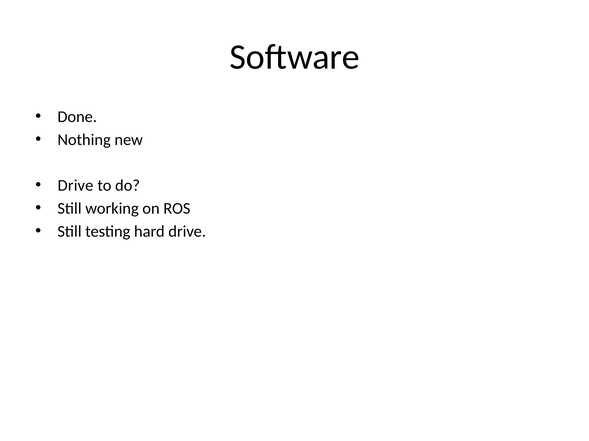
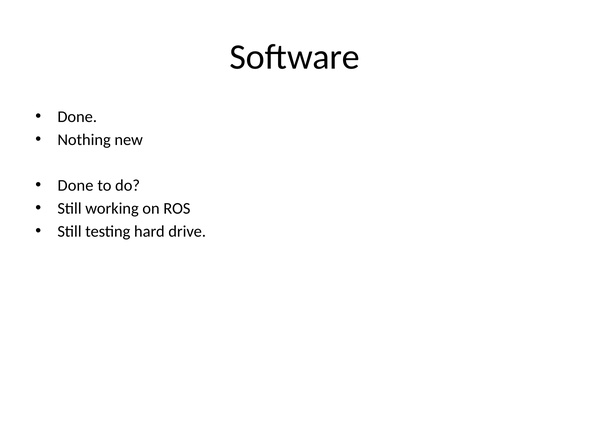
Drive at (76, 186): Drive -> Done
